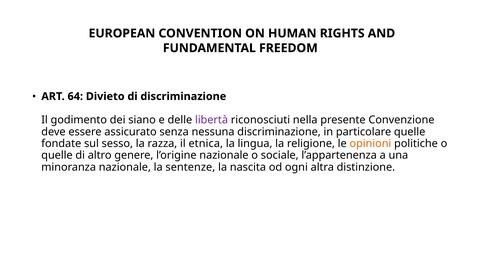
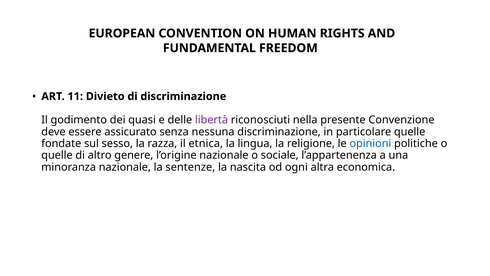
64: 64 -> 11
siano: siano -> quasi
opinioni colour: orange -> blue
distinzione: distinzione -> economica
